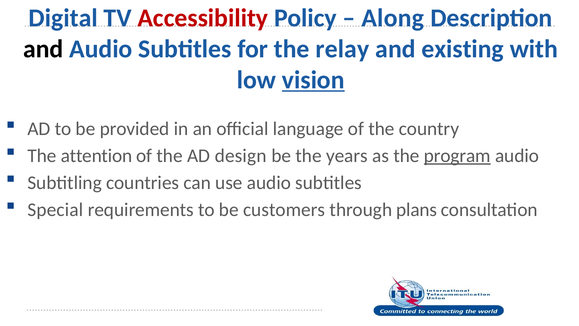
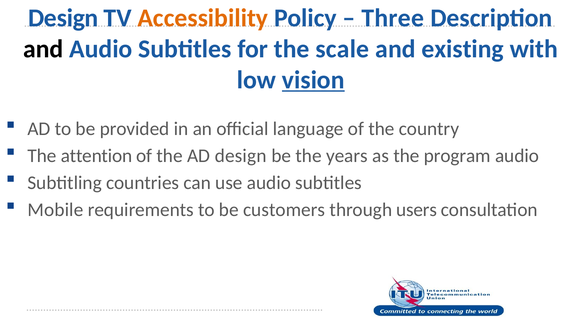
Digital at (63, 18): Digital -> Design
Accessibility colour: red -> orange
Along: Along -> Three
relay: relay -> scale
program underline: present -> none
Special: Special -> Mobile
plans: plans -> users
